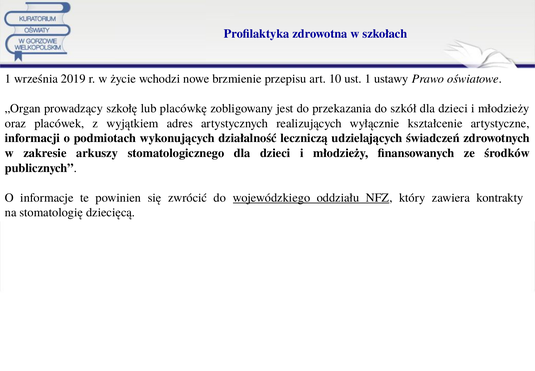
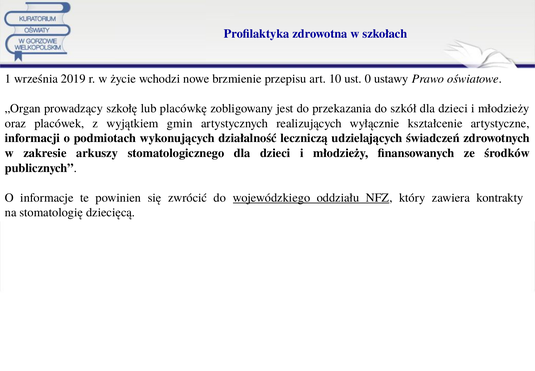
ust 1: 1 -> 0
adres: adres -> gmin
